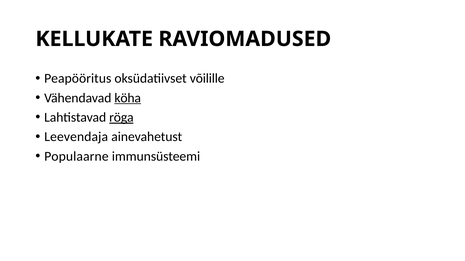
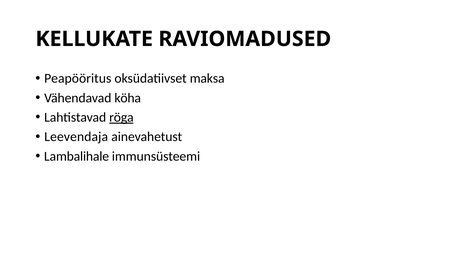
võilille: võilille -> maksa
köha underline: present -> none
Populaarne: Populaarne -> Lambalihale
